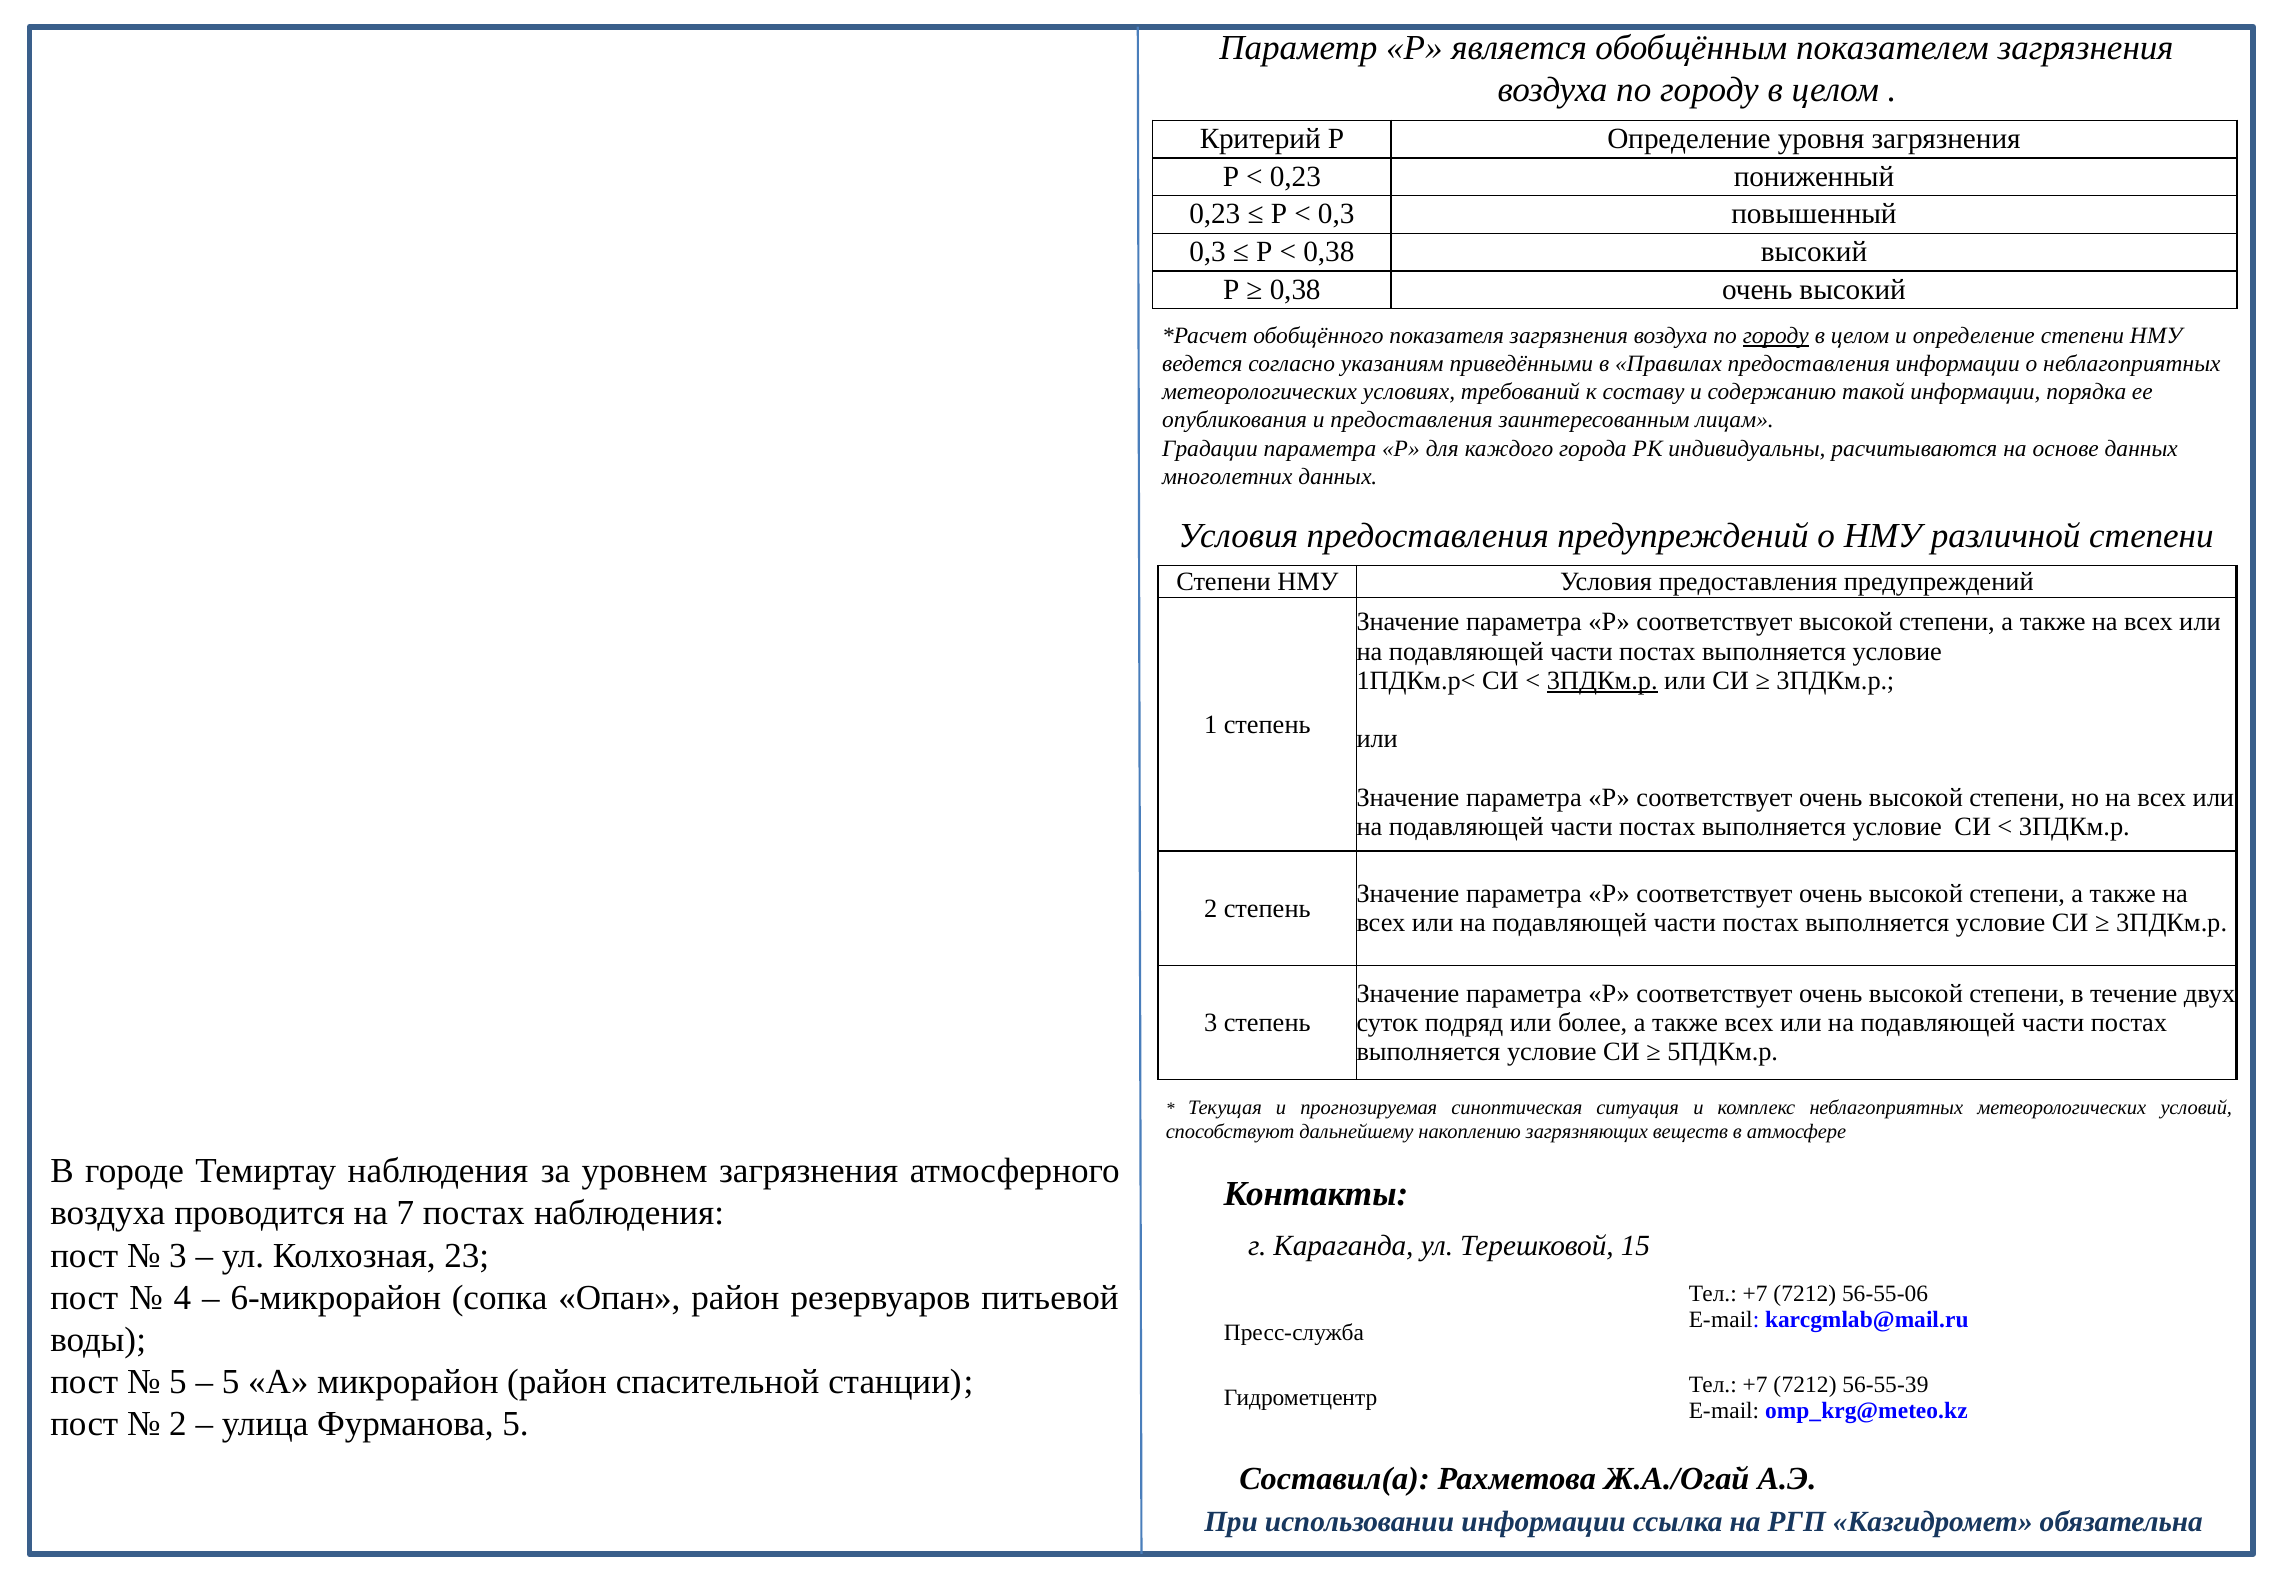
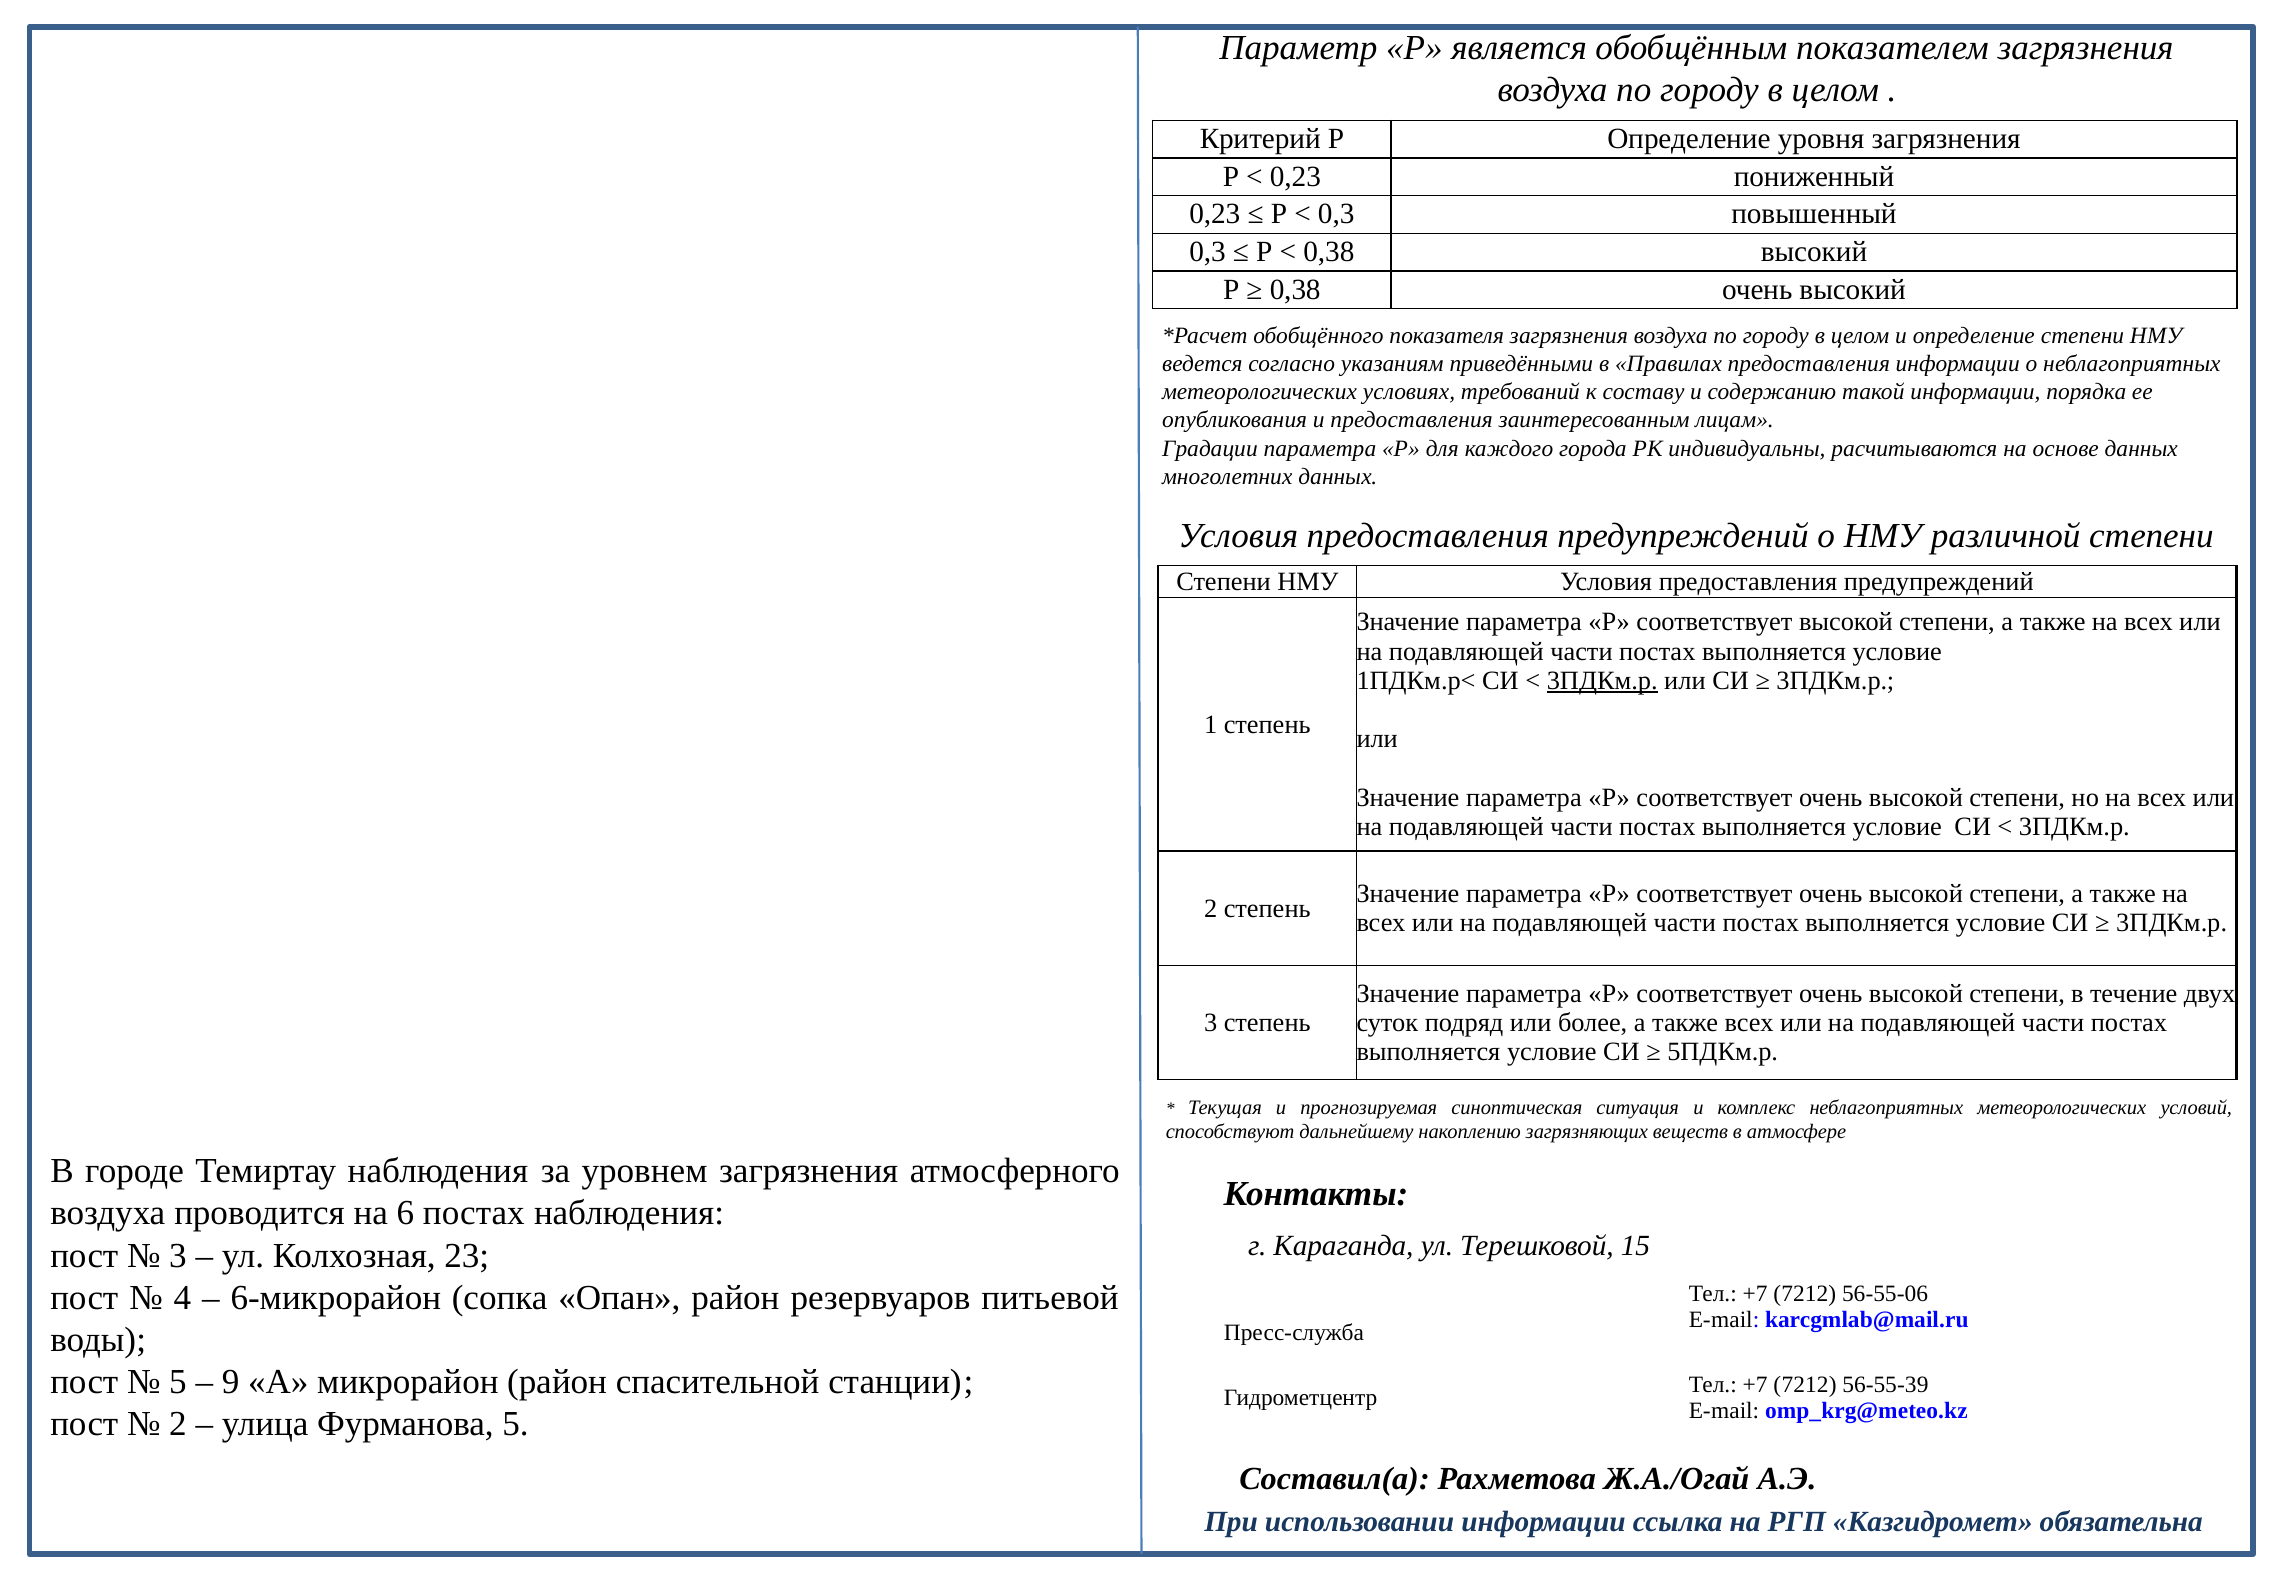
городу at (1776, 336) underline: present -> none
7: 7 -> 6
5 at (231, 1382): 5 -> 9
